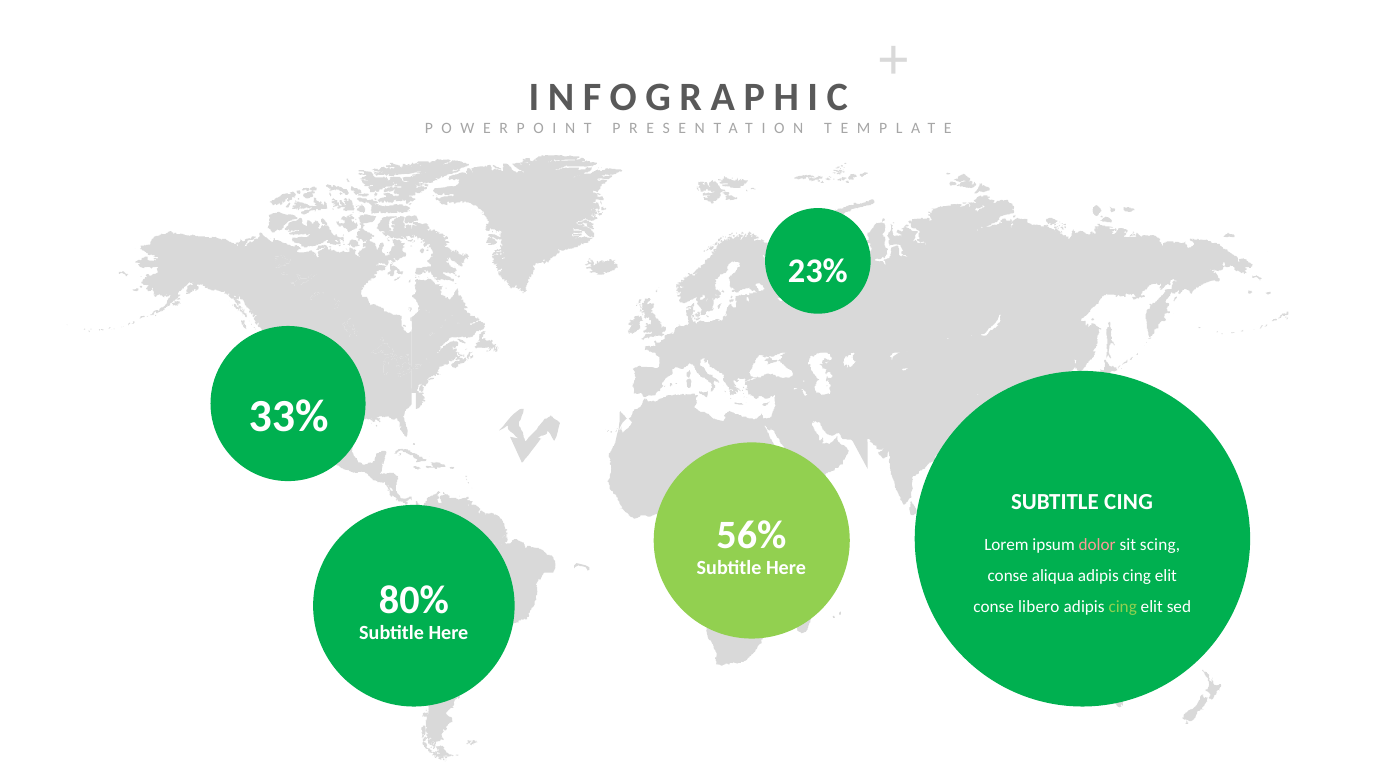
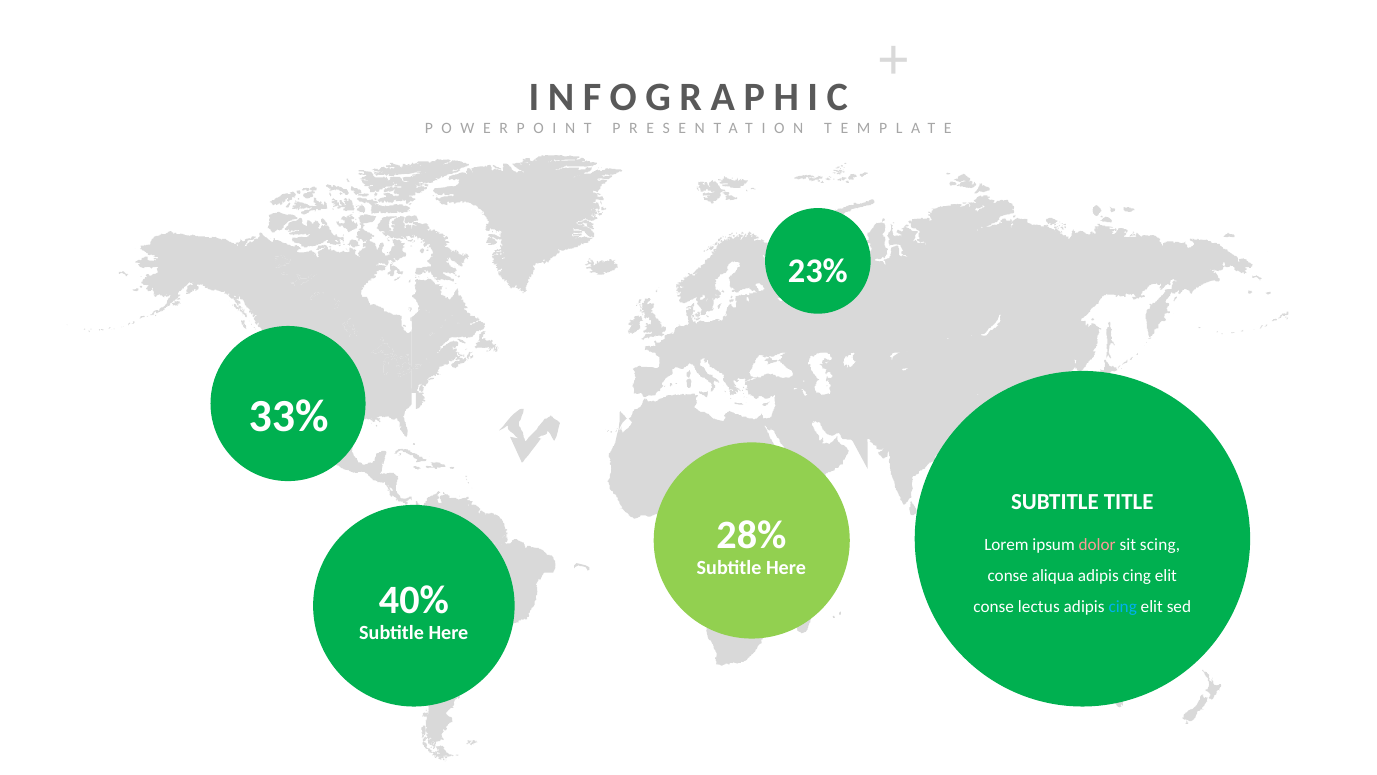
SUBTITLE CING: CING -> TITLE
56%: 56% -> 28%
80%: 80% -> 40%
libero: libero -> lectus
cing at (1123, 607) colour: light green -> light blue
